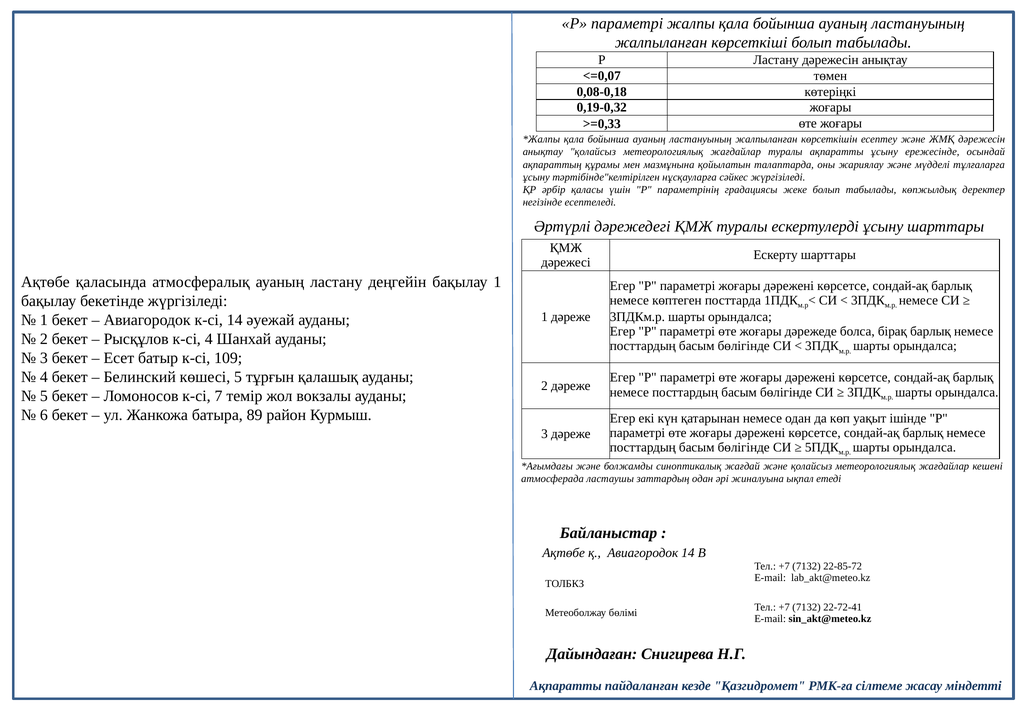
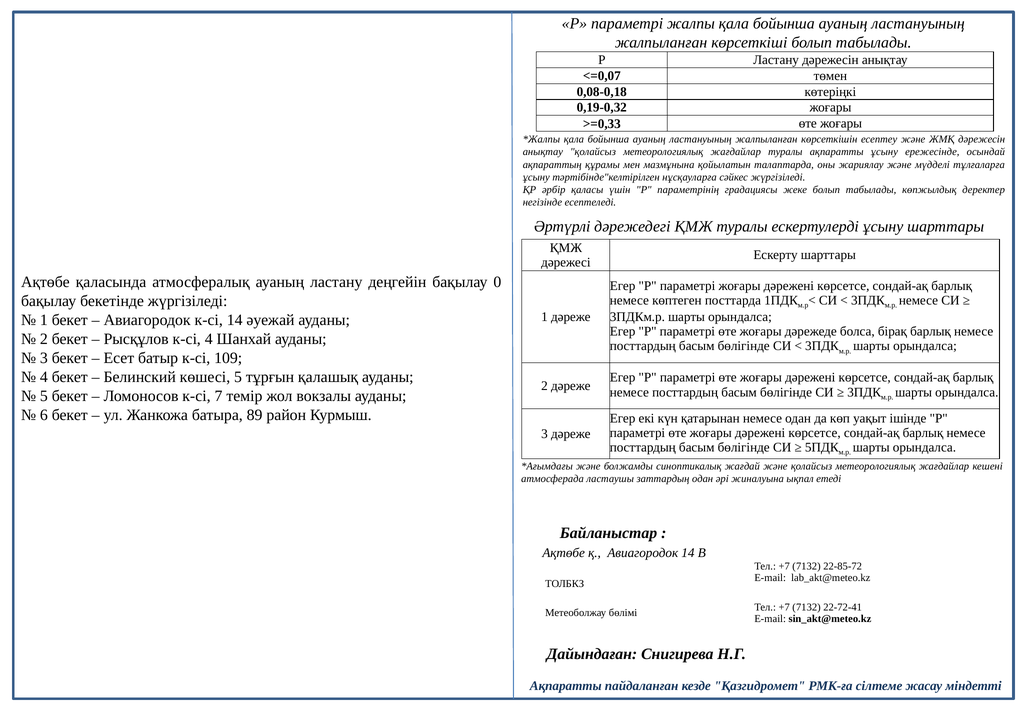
бақылау 1: 1 -> 0
